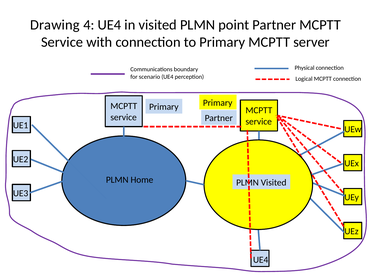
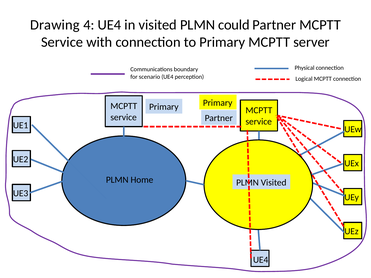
point: point -> could
